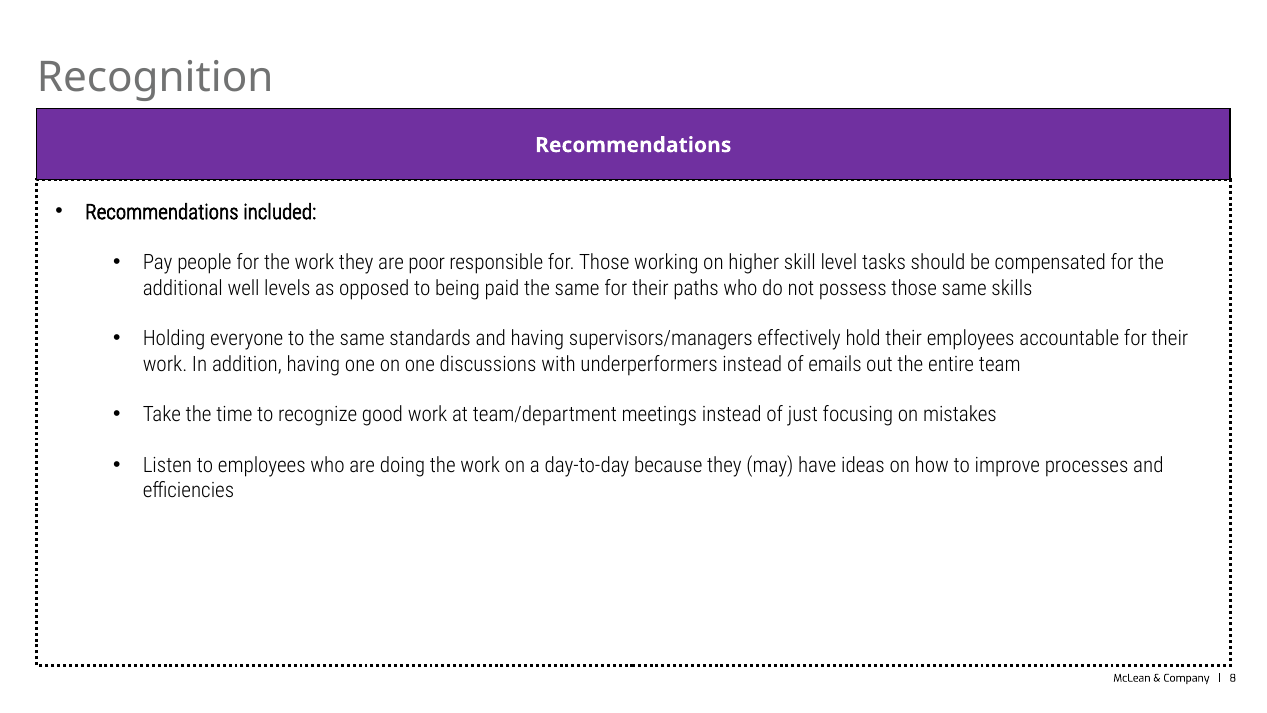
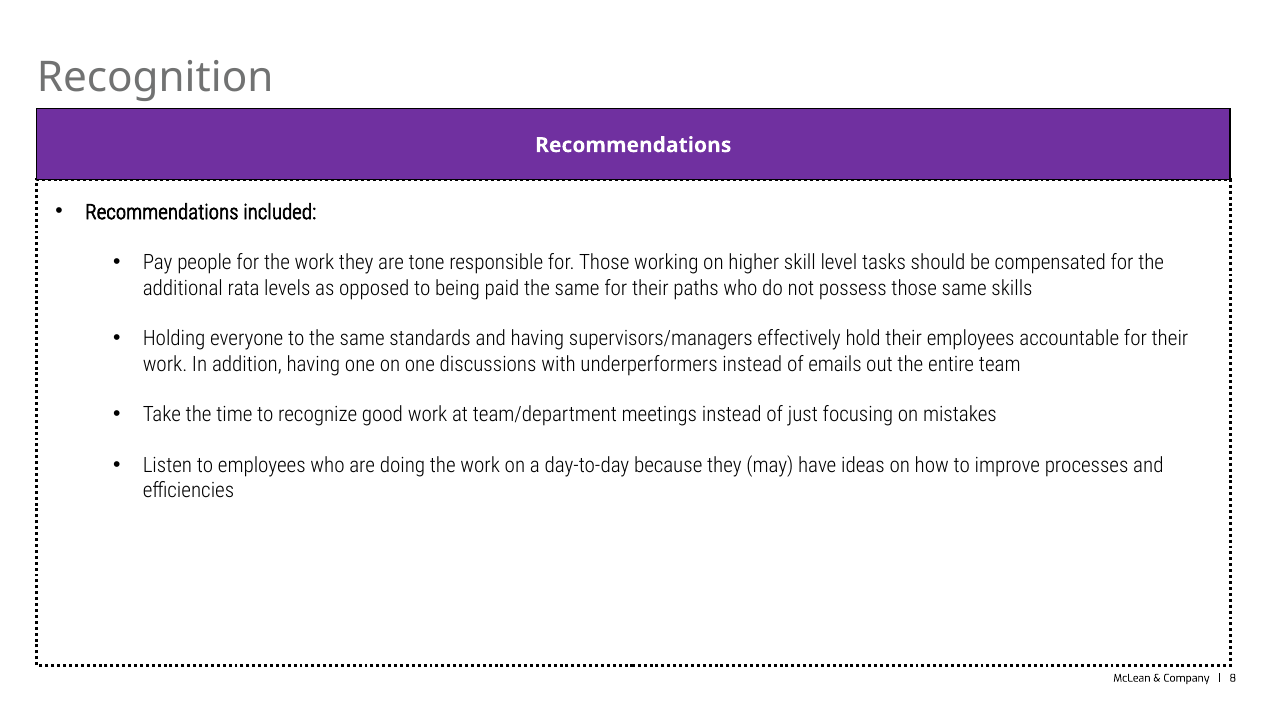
poor: poor -> tone
well: well -> rata
